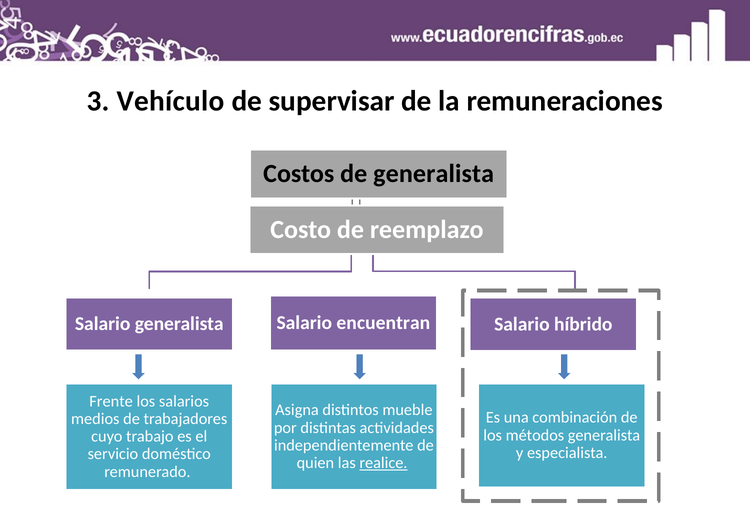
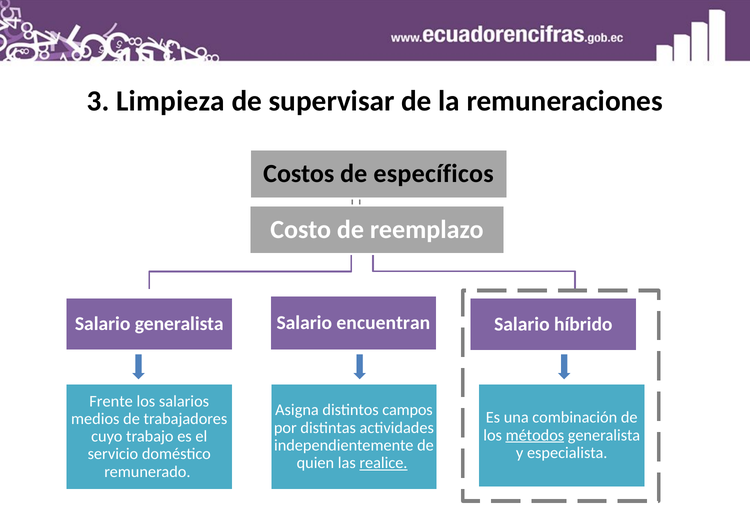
Vehículo: Vehículo -> Limpieza
de generalista: generalista -> específicos
mueble: mueble -> campos
métodos underline: none -> present
